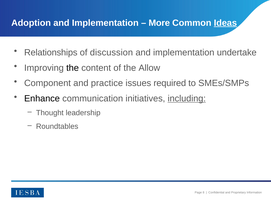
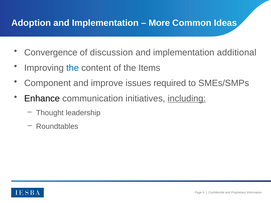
Ideas underline: present -> none
Relationships: Relationships -> Convergence
undertake: undertake -> additional
the at (73, 68) colour: black -> blue
Allow: Allow -> Items
practice: practice -> improve
